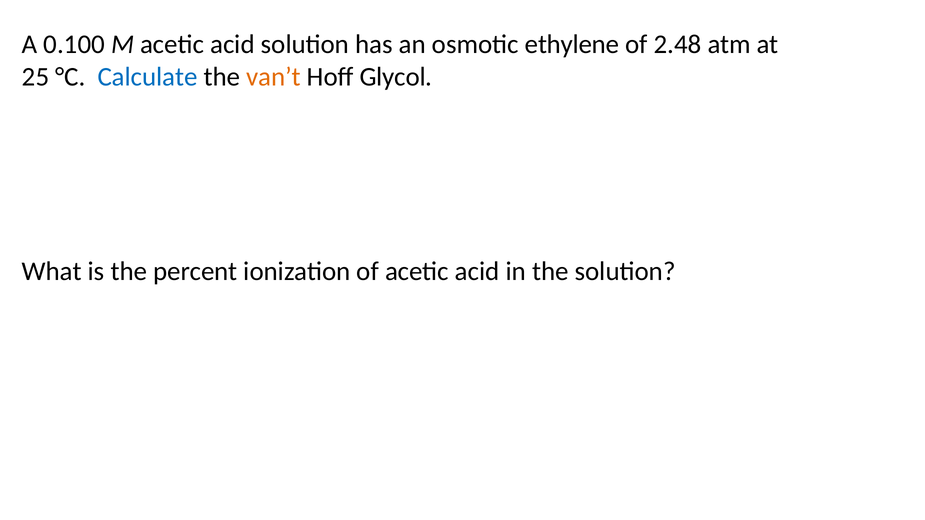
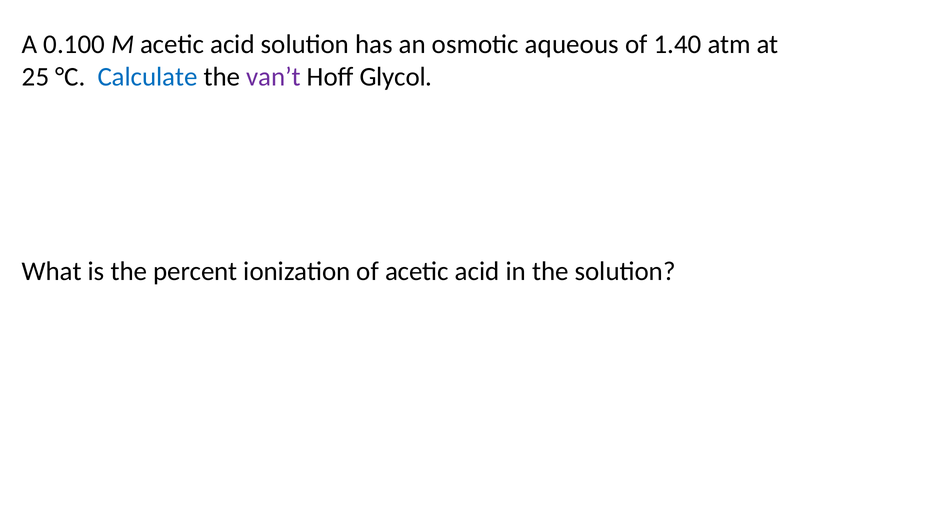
ethylene: ethylene -> aqueous
2.48: 2.48 -> 1.40
van’t colour: orange -> purple
